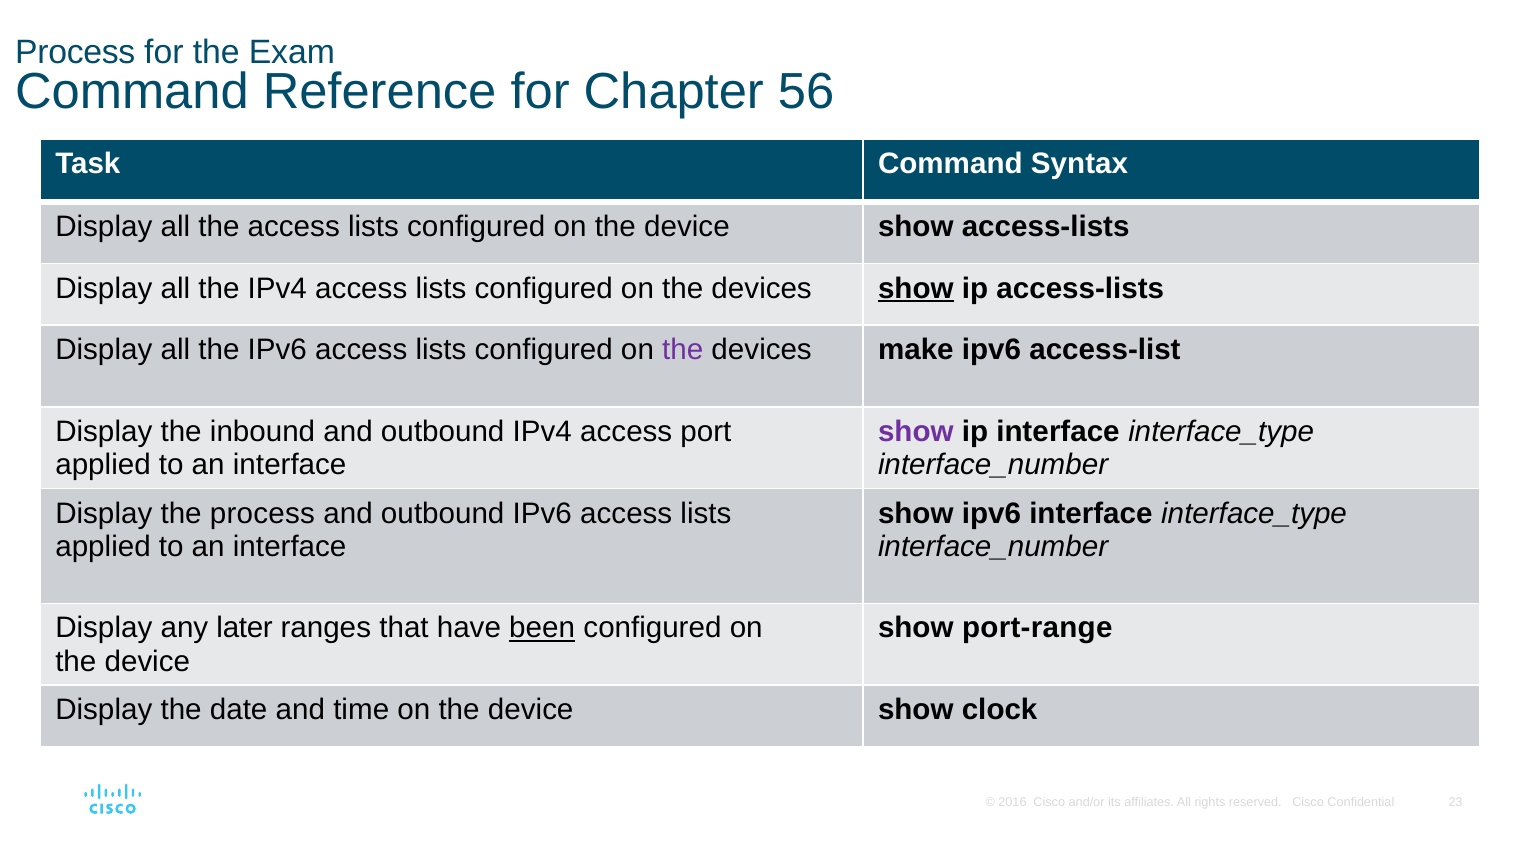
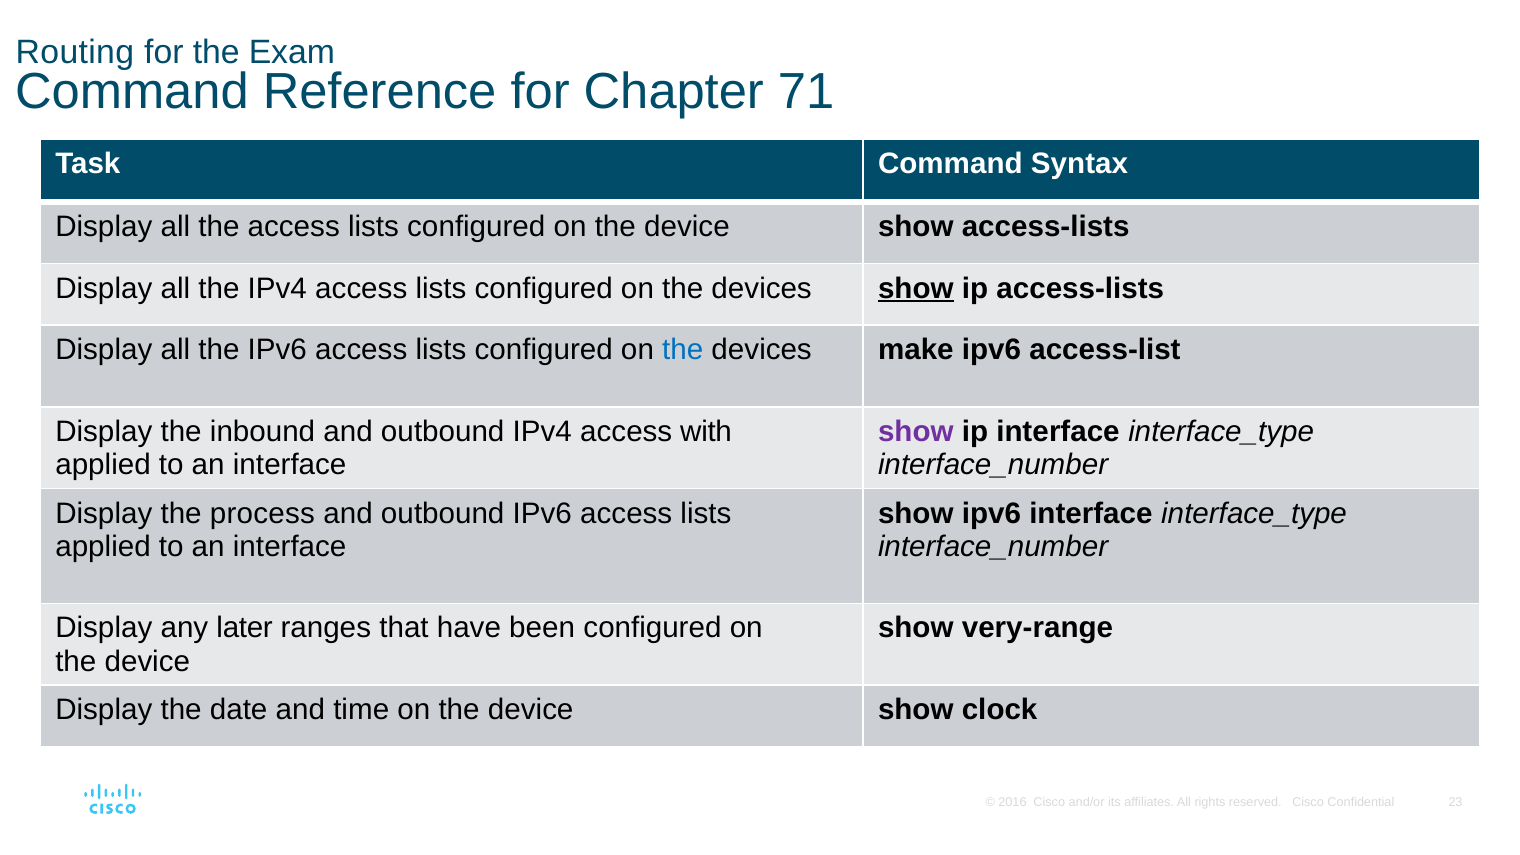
Process at (75, 52): Process -> Routing
56: 56 -> 71
the at (683, 350) colour: purple -> blue
port: port -> with
been underline: present -> none
port-range: port-range -> very-range
